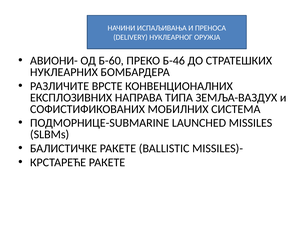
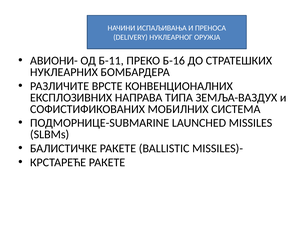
Б-60: Б-60 -> Б-11
Б-46: Б-46 -> Б-16
